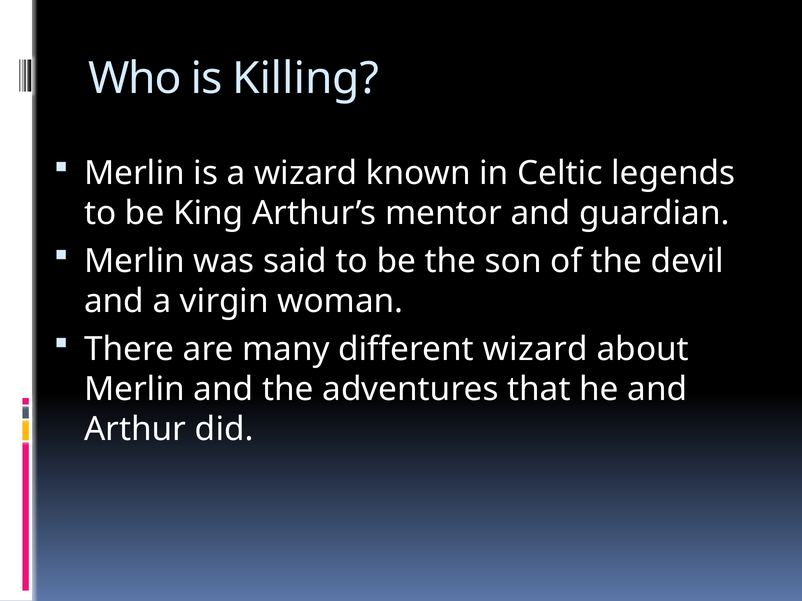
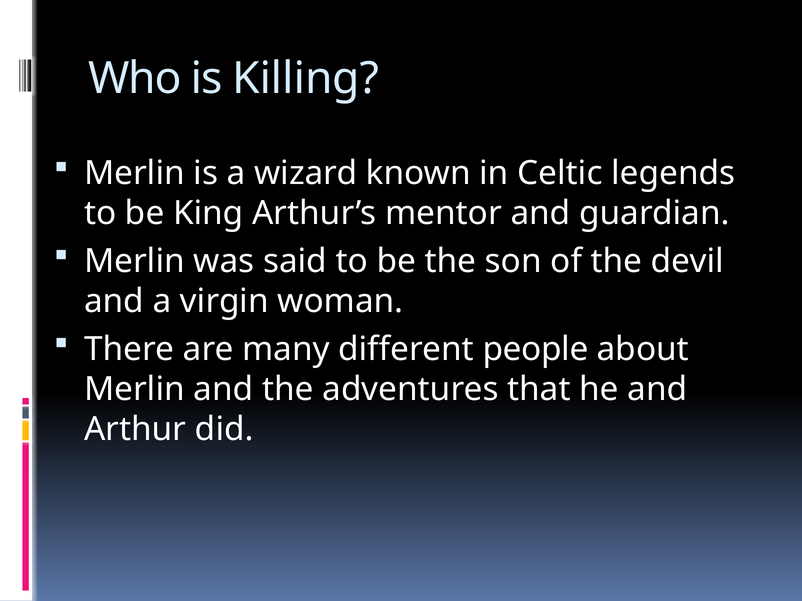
different wizard: wizard -> people
